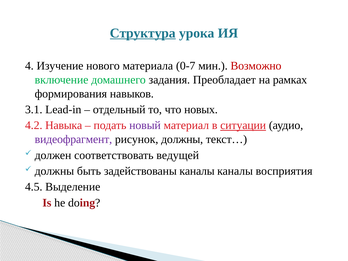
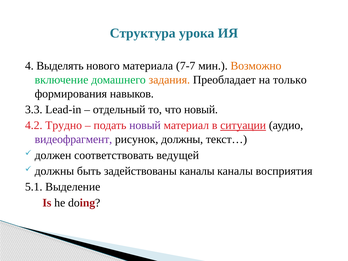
Структура underline: present -> none
Изучение: Изучение -> Выделять
0-7: 0-7 -> 7-7
Возможно colour: red -> orange
задания colour: black -> orange
рамках: рамках -> только
3.1: 3.1 -> 3.3
что новых: новых -> новый
Навыка: Навыка -> Трудно
4.5: 4.5 -> 5.1
